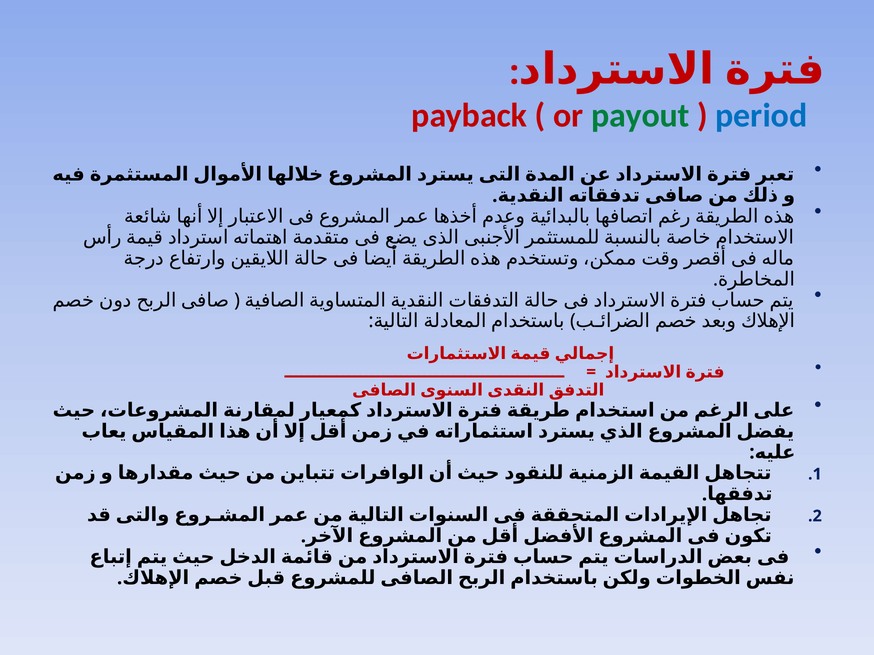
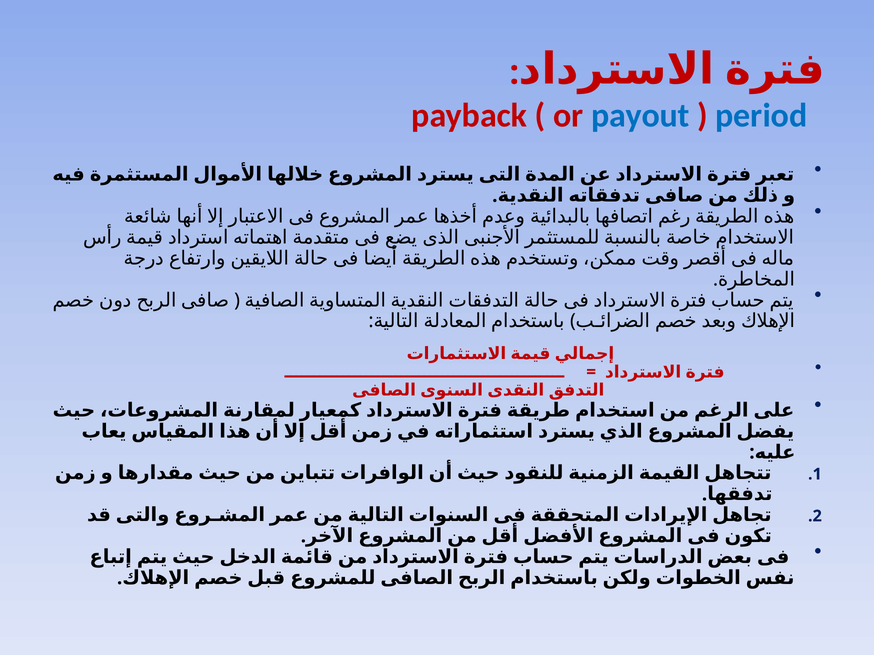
payout colour: green -> blue
